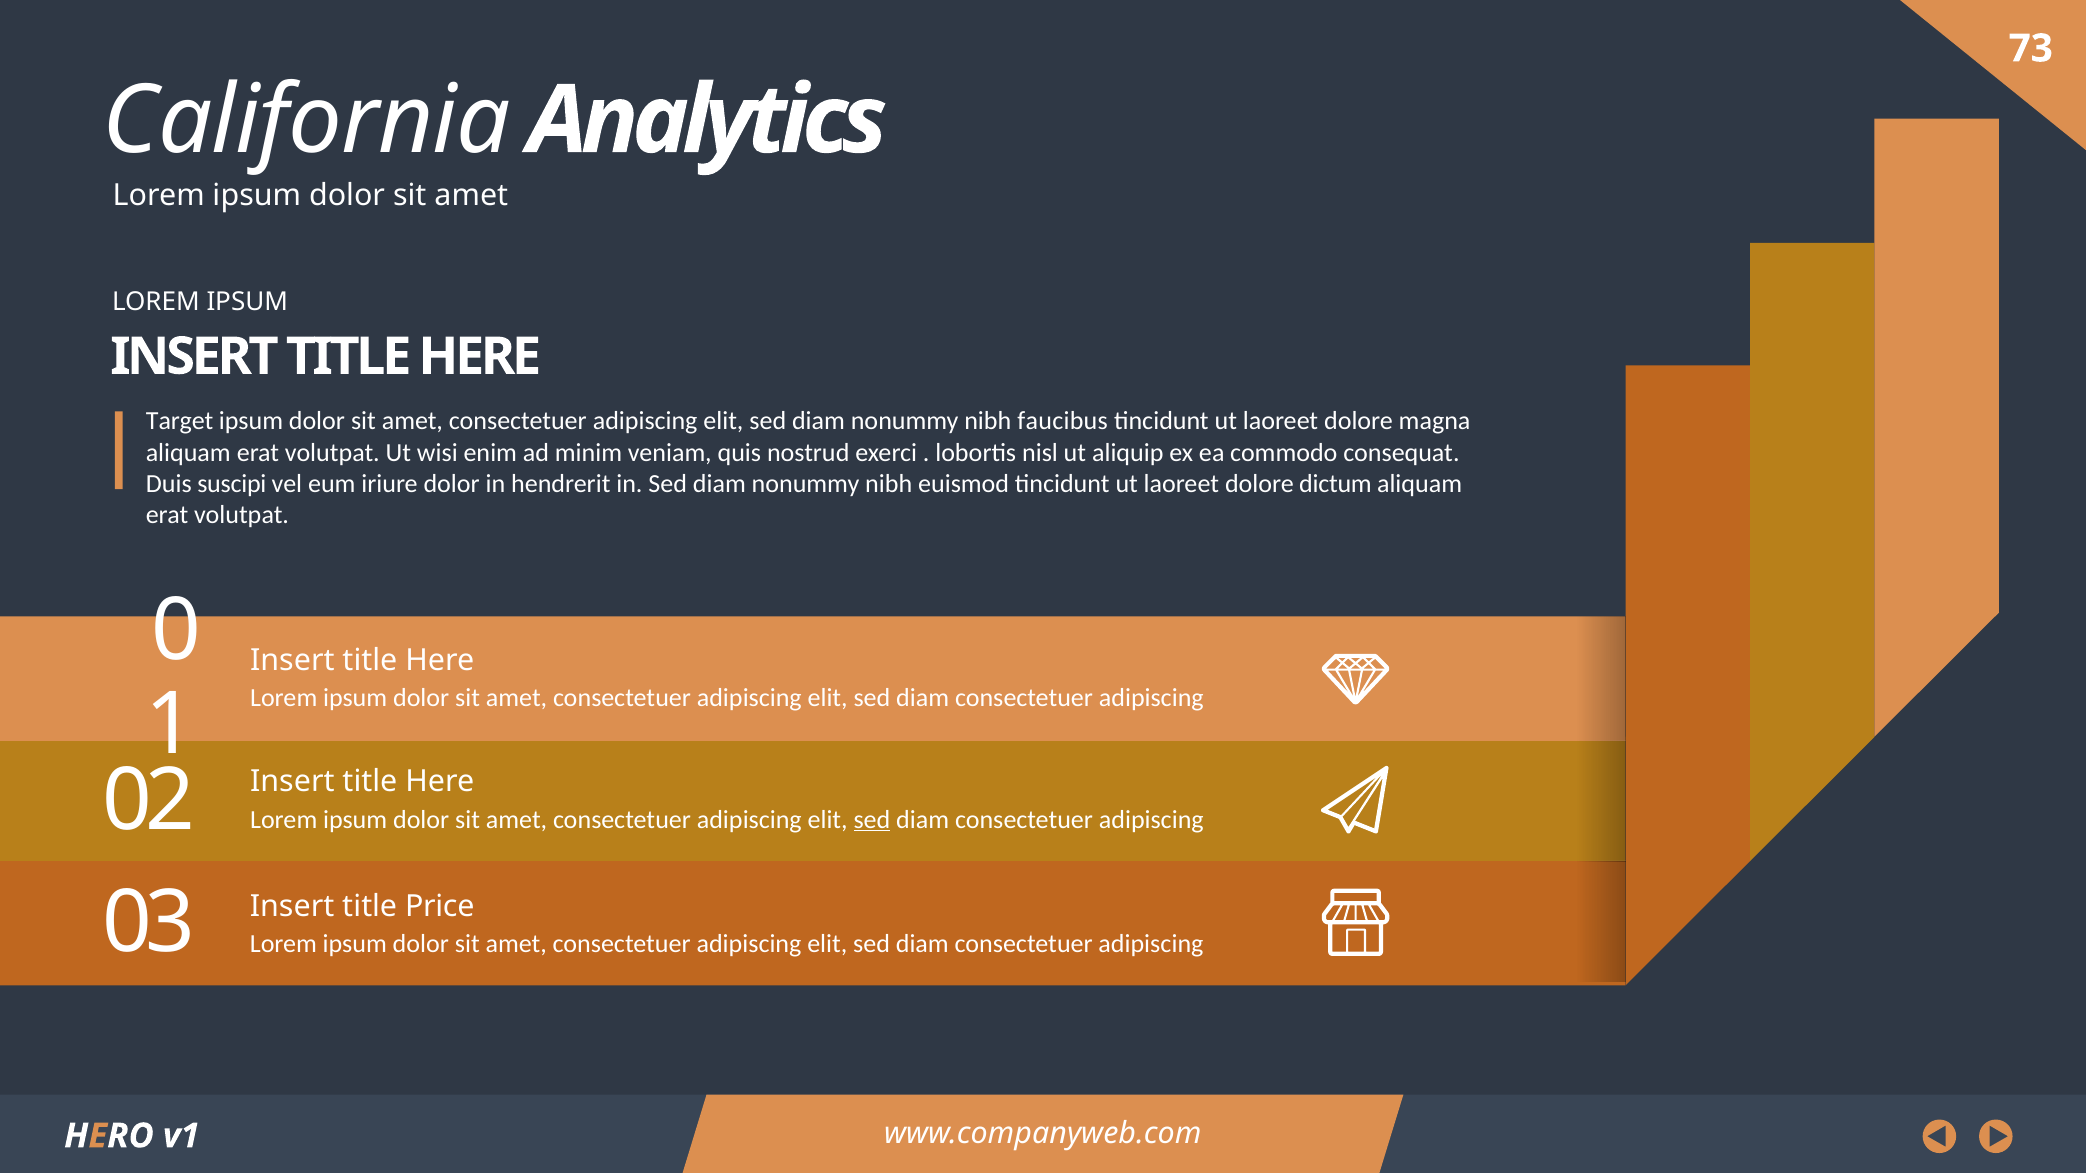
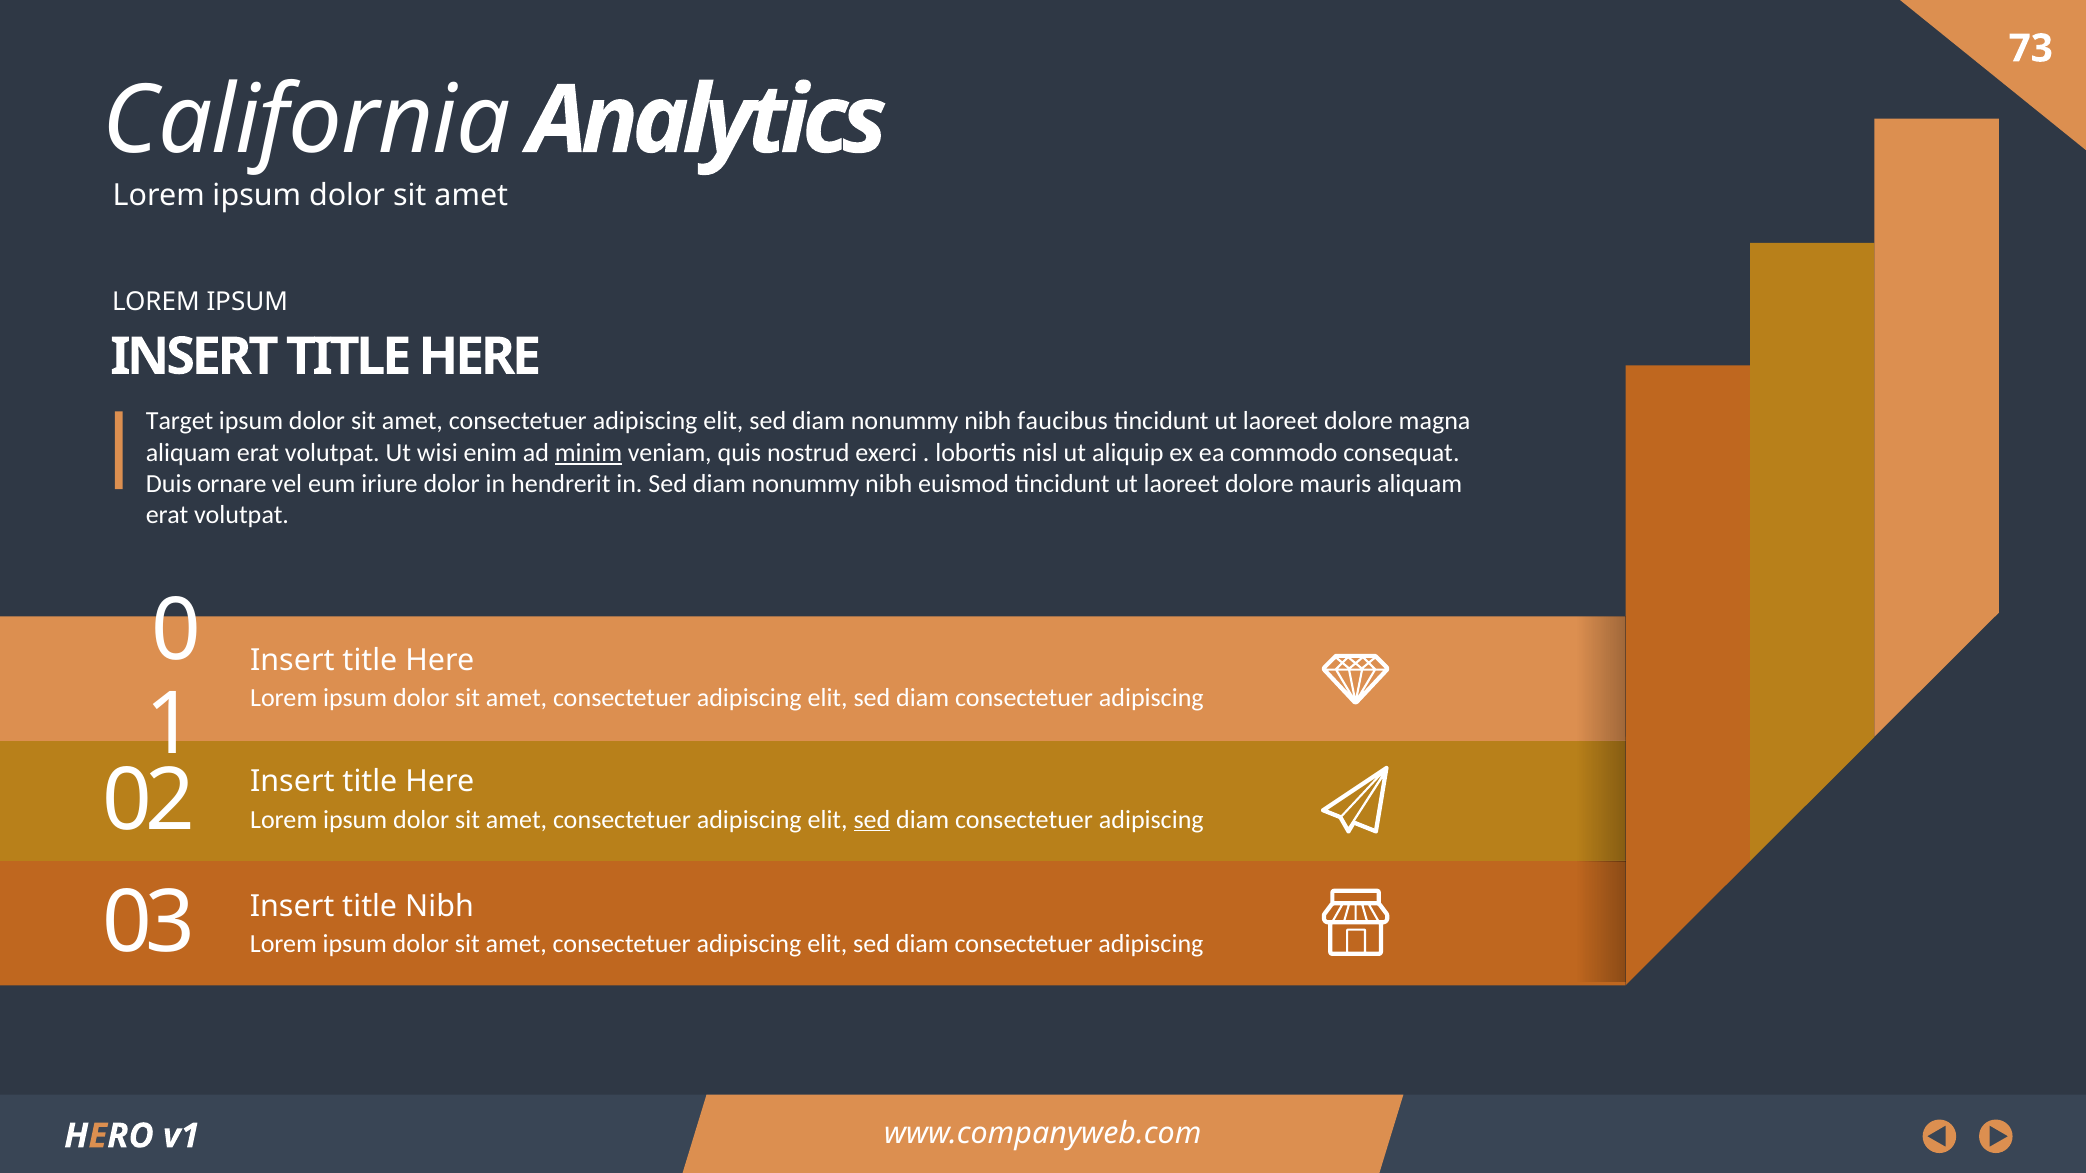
minim underline: none -> present
suscipi: suscipi -> ornare
dictum: dictum -> mauris
title Price: Price -> Nibh
